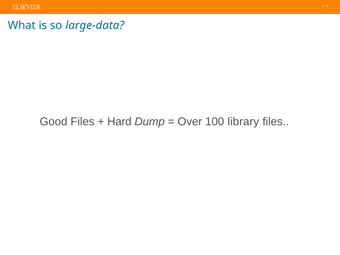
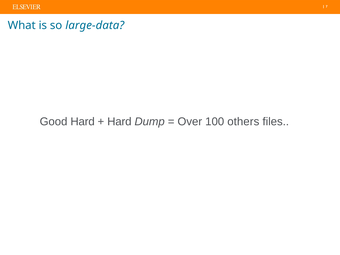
Good Files: Files -> Hard
library: library -> others
